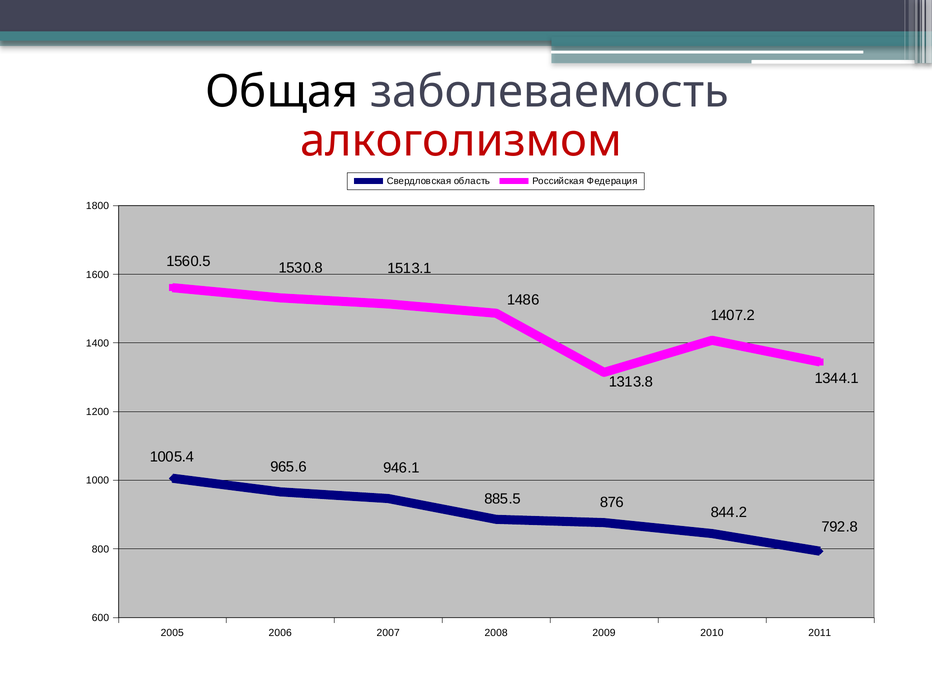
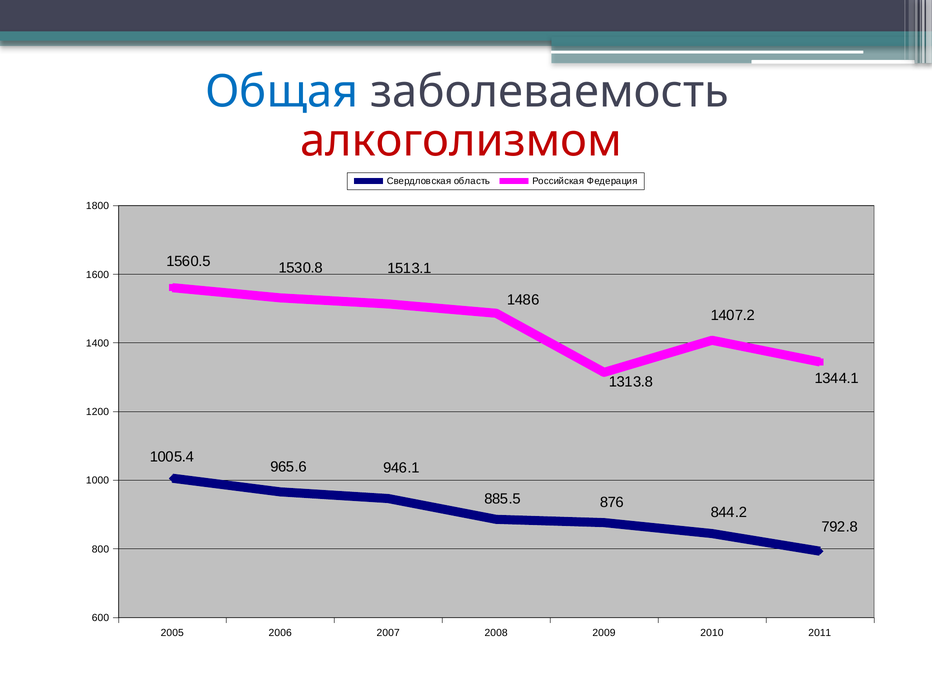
Общая colour: black -> blue
